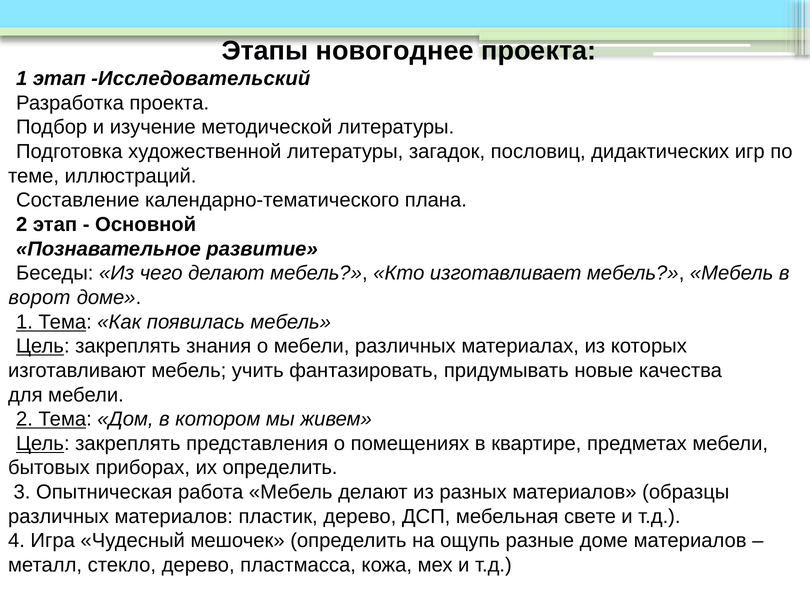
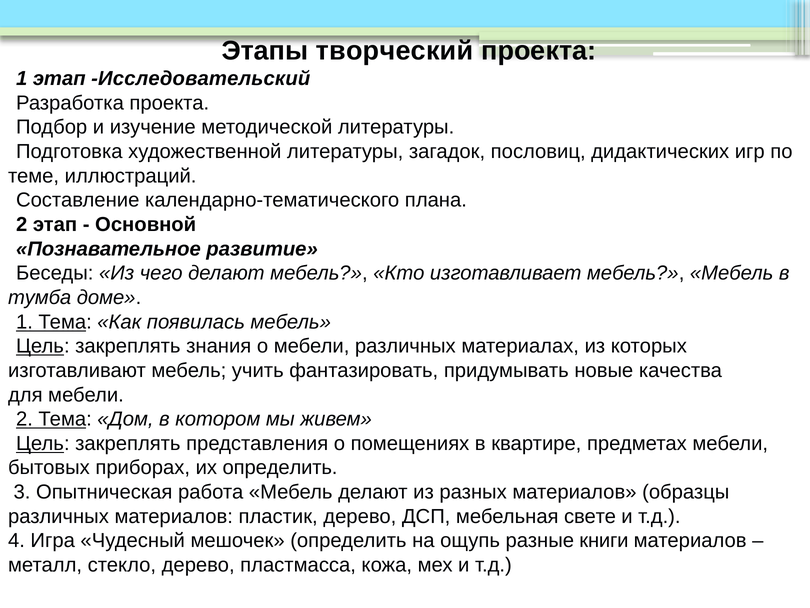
новогоднее: новогоднее -> творческий
ворот: ворот -> тумба
разные доме: доме -> книги
